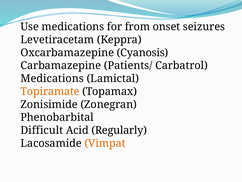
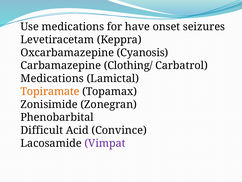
from: from -> have
Patients/: Patients/ -> Clothing/
Regularly: Regularly -> Convince
Vimpat colour: orange -> purple
